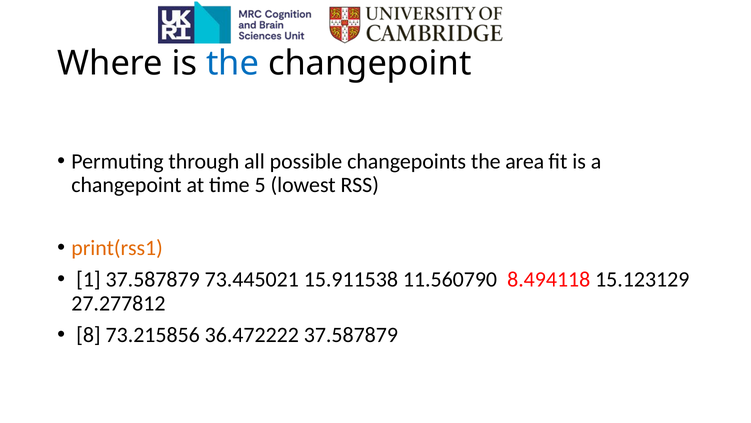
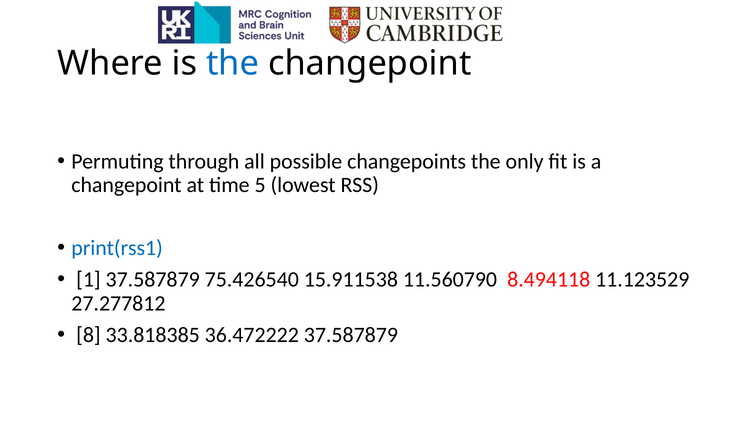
area: area -> only
print(rss1 colour: orange -> blue
73.445021: 73.445021 -> 75.426540
15.123129: 15.123129 -> 11.123529
73.215856: 73.215856 -> 33.818385
